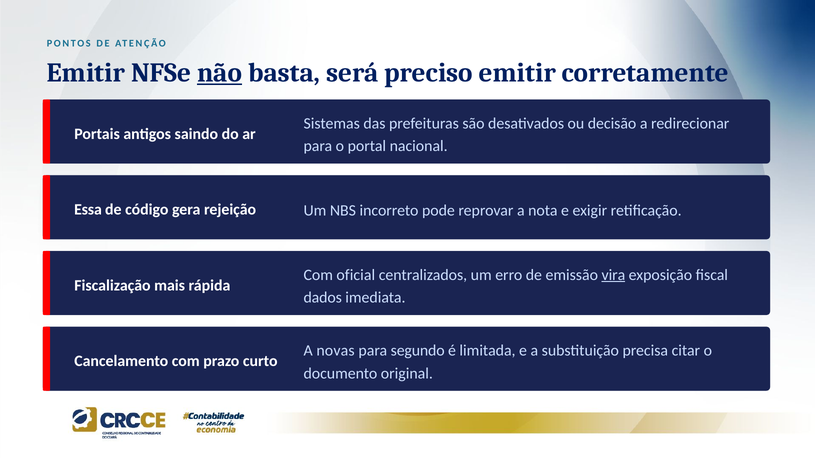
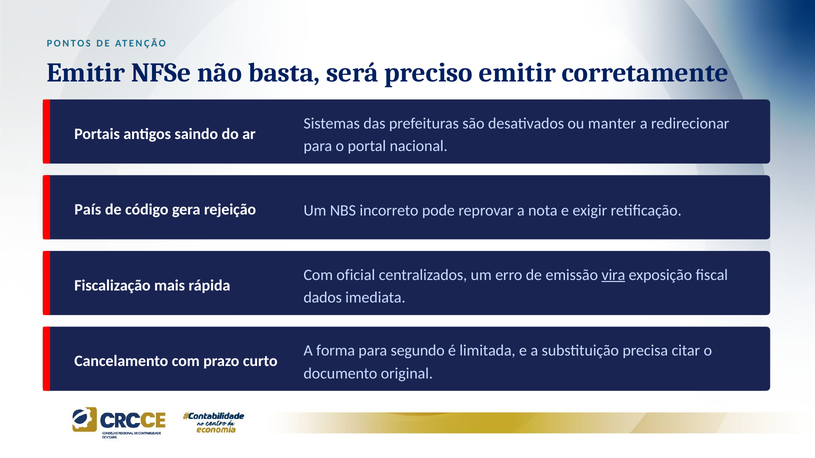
não underline: present -> none
decisão: decisão -> manter
Essa: Essa -> País
novas: novas -> forma
